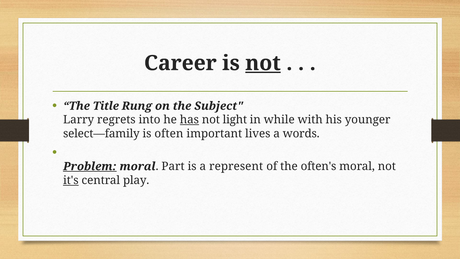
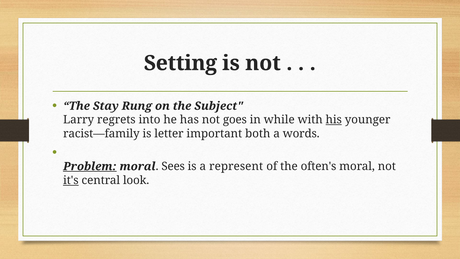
Career: Career -> Setting
not at (263, 63) underline: present -> none
Title: Title -> Stay
has underline: present -> none
light: light -> goes
his underline: none -> present
select—family: select—family -> racist—family
often: often -> letter
lives: lives -> both
Part: Part -> Sees
play: play -> look
